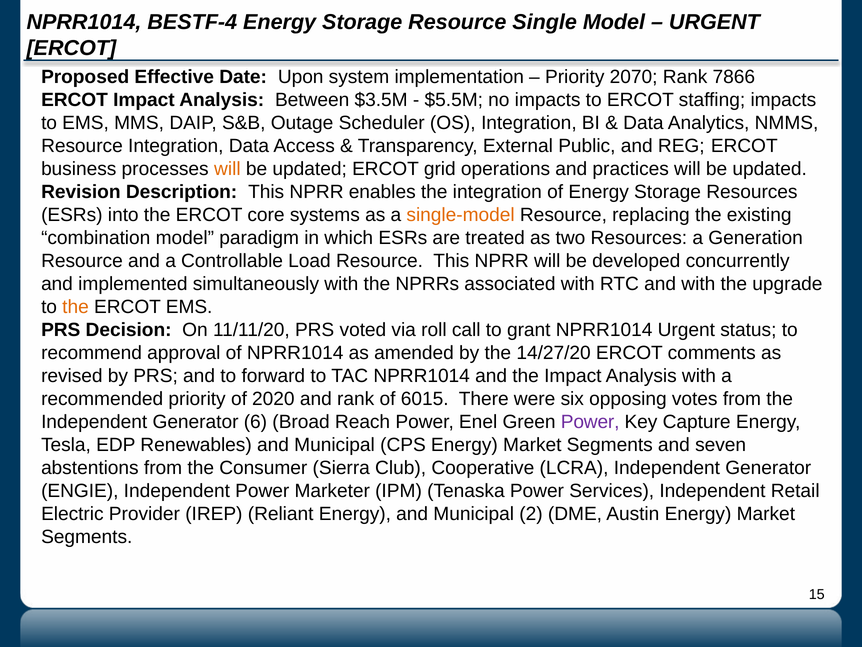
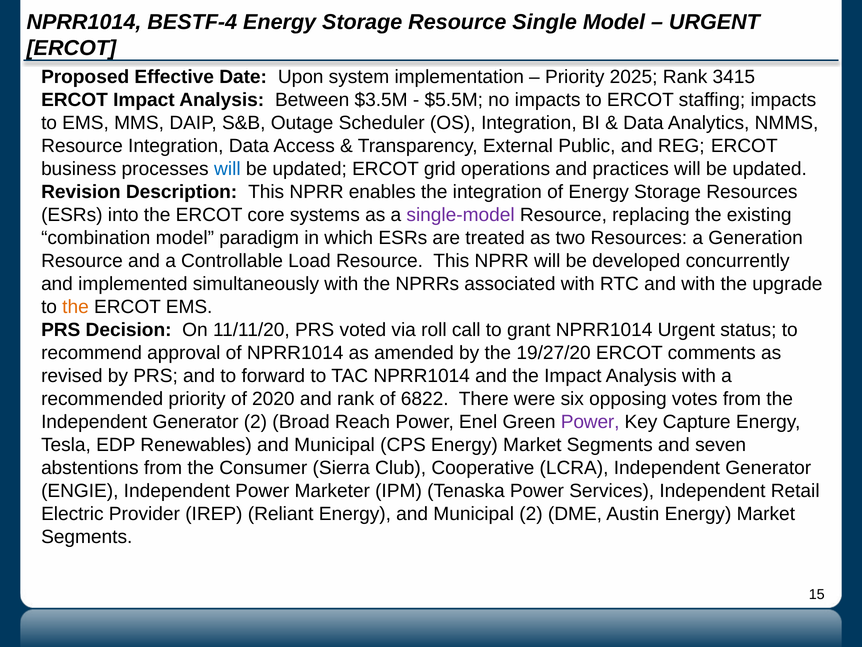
2070: 2070 -> 2025
7866: 7866 -> 3415
will at (227, 169) colour: orange -> blue
single-model colour: orange -> purple
14/27/20: 14/27/20 -> 19/27/20
6015: 6015 -> 6822
Generator 6: 6 -> 2
